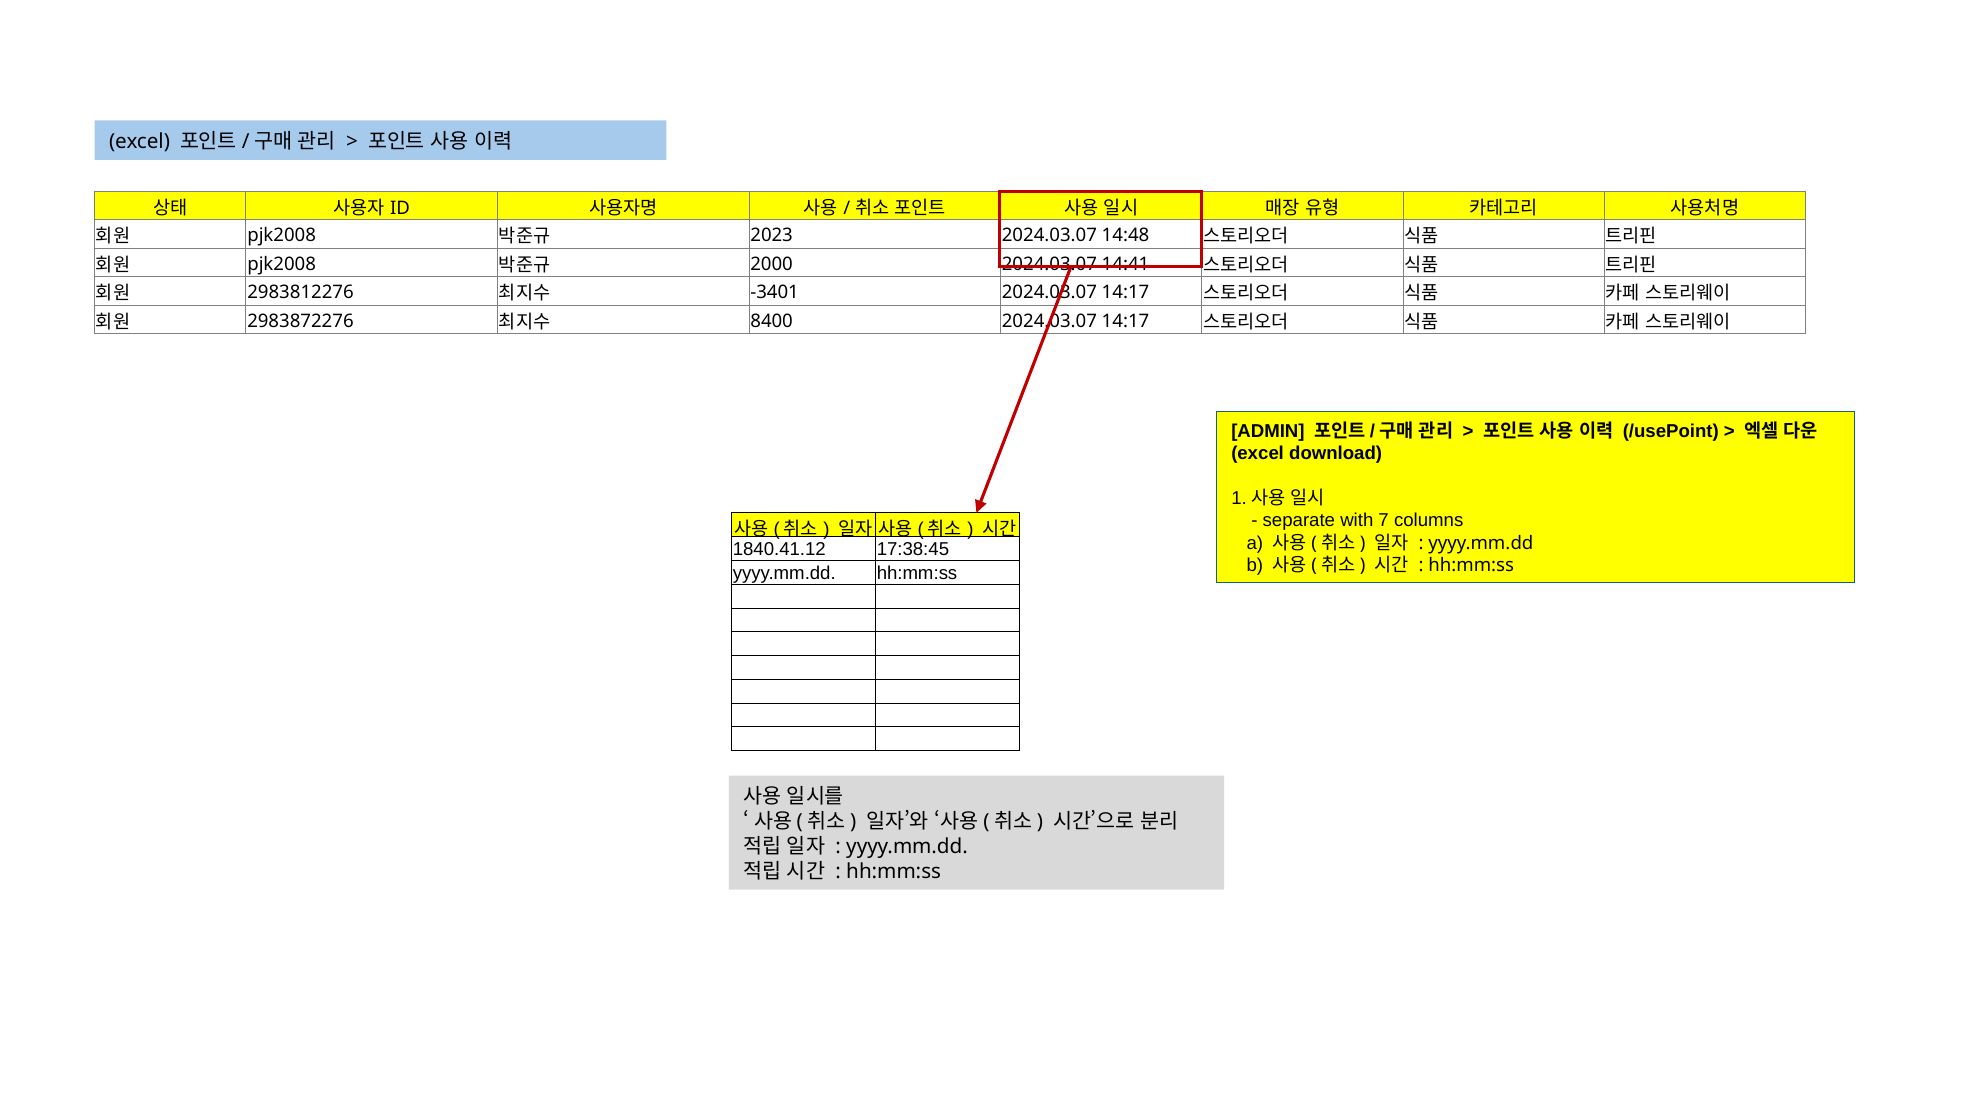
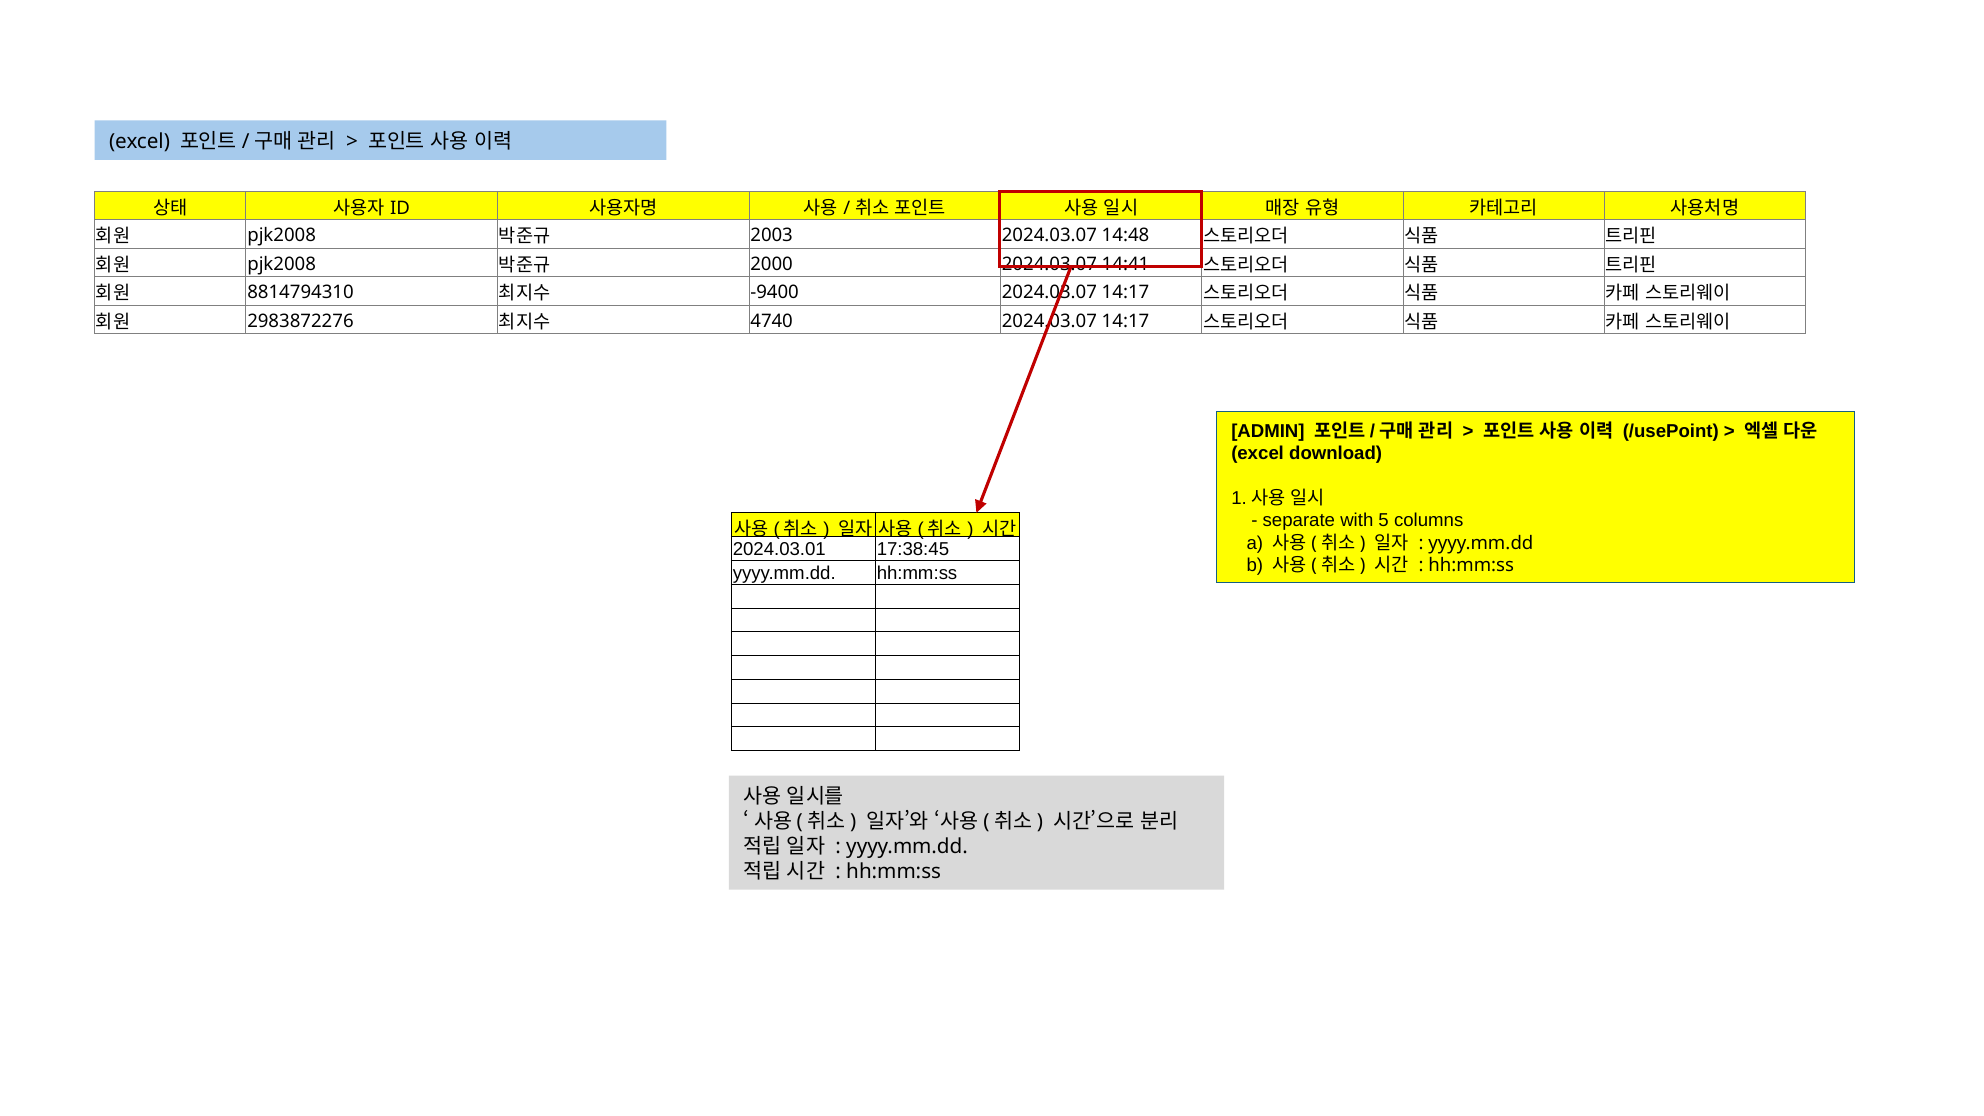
2023: 2023 -> 2003
2983812276: 2983812276 -> 8814794310
-3401: -3401 -> -9400
8400: 8400 -> 4740
7: 7 -> 5
1840.41.12: 1840.41.12 -> 2024.03.01
